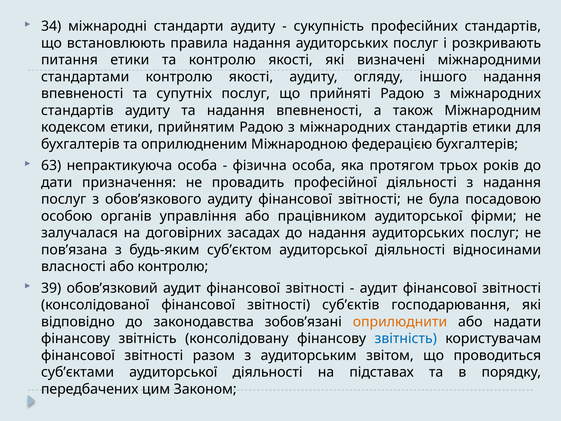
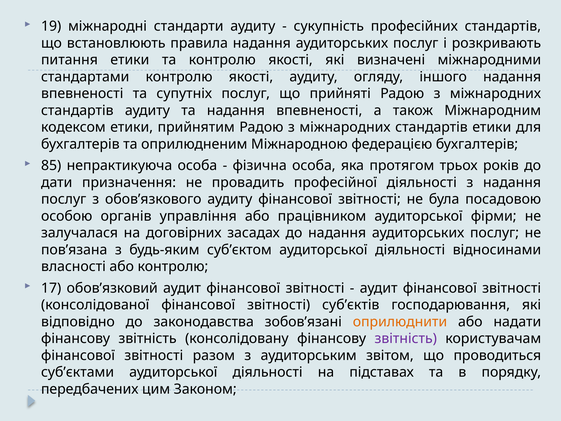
34: 34 -> 19
63: 63 -> 85
39: 39 -> 17
звітність at (406, 338) colour: blue -> purple
